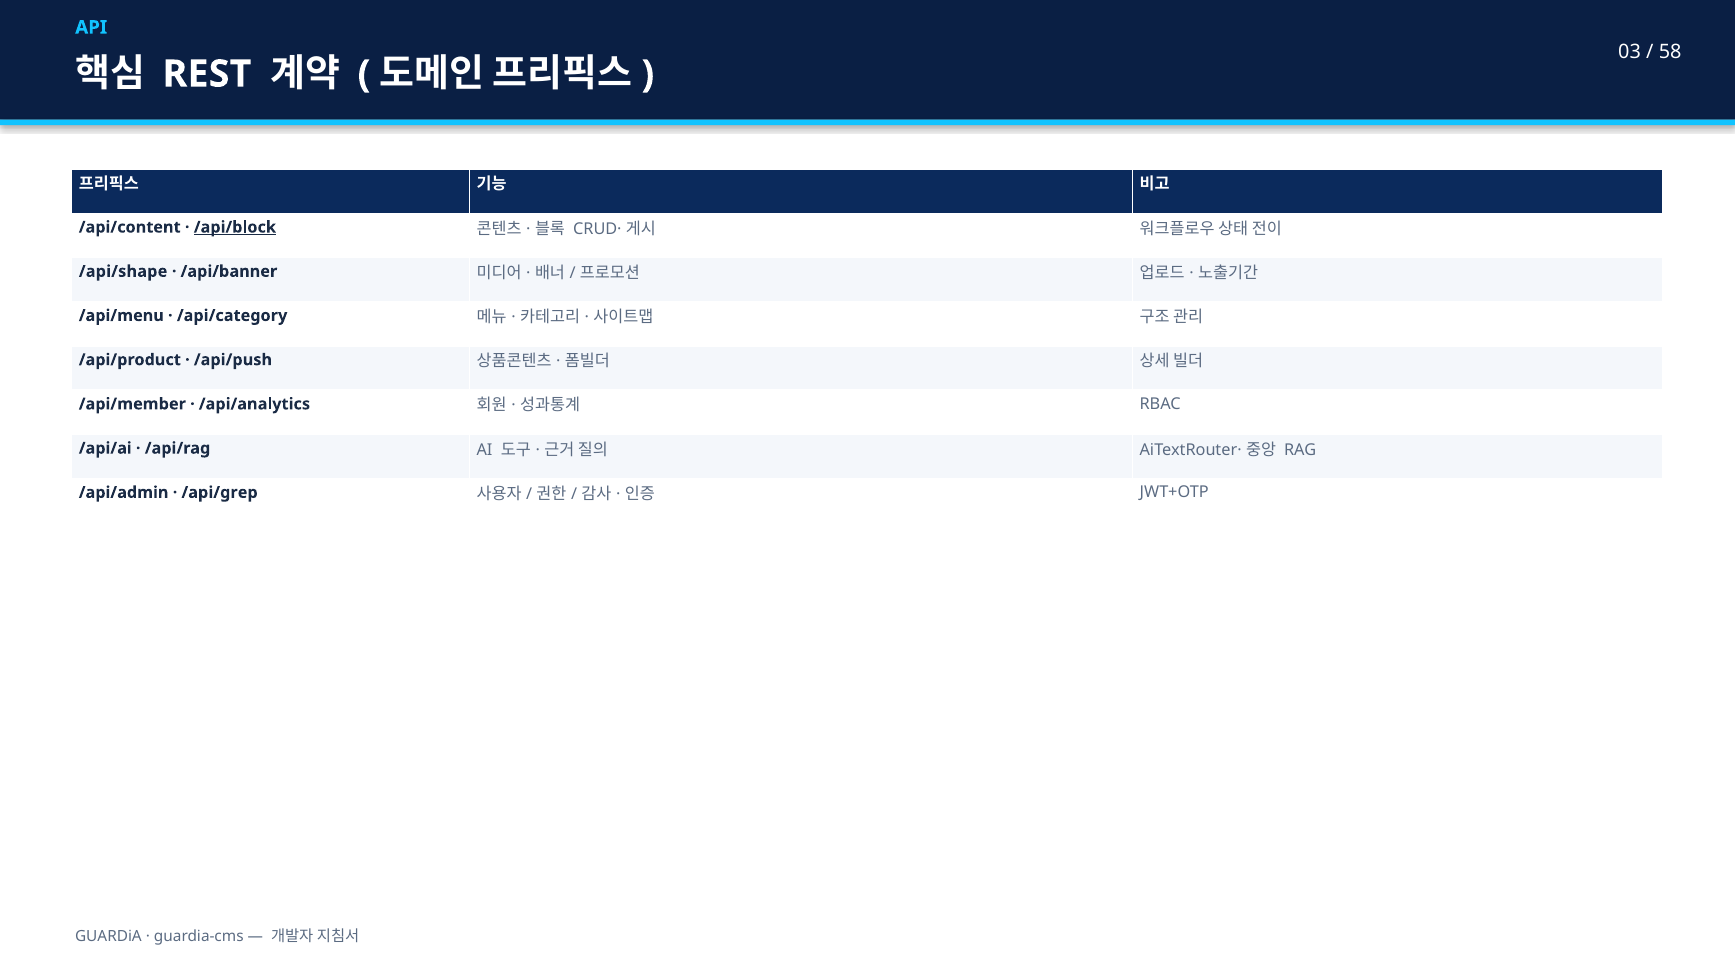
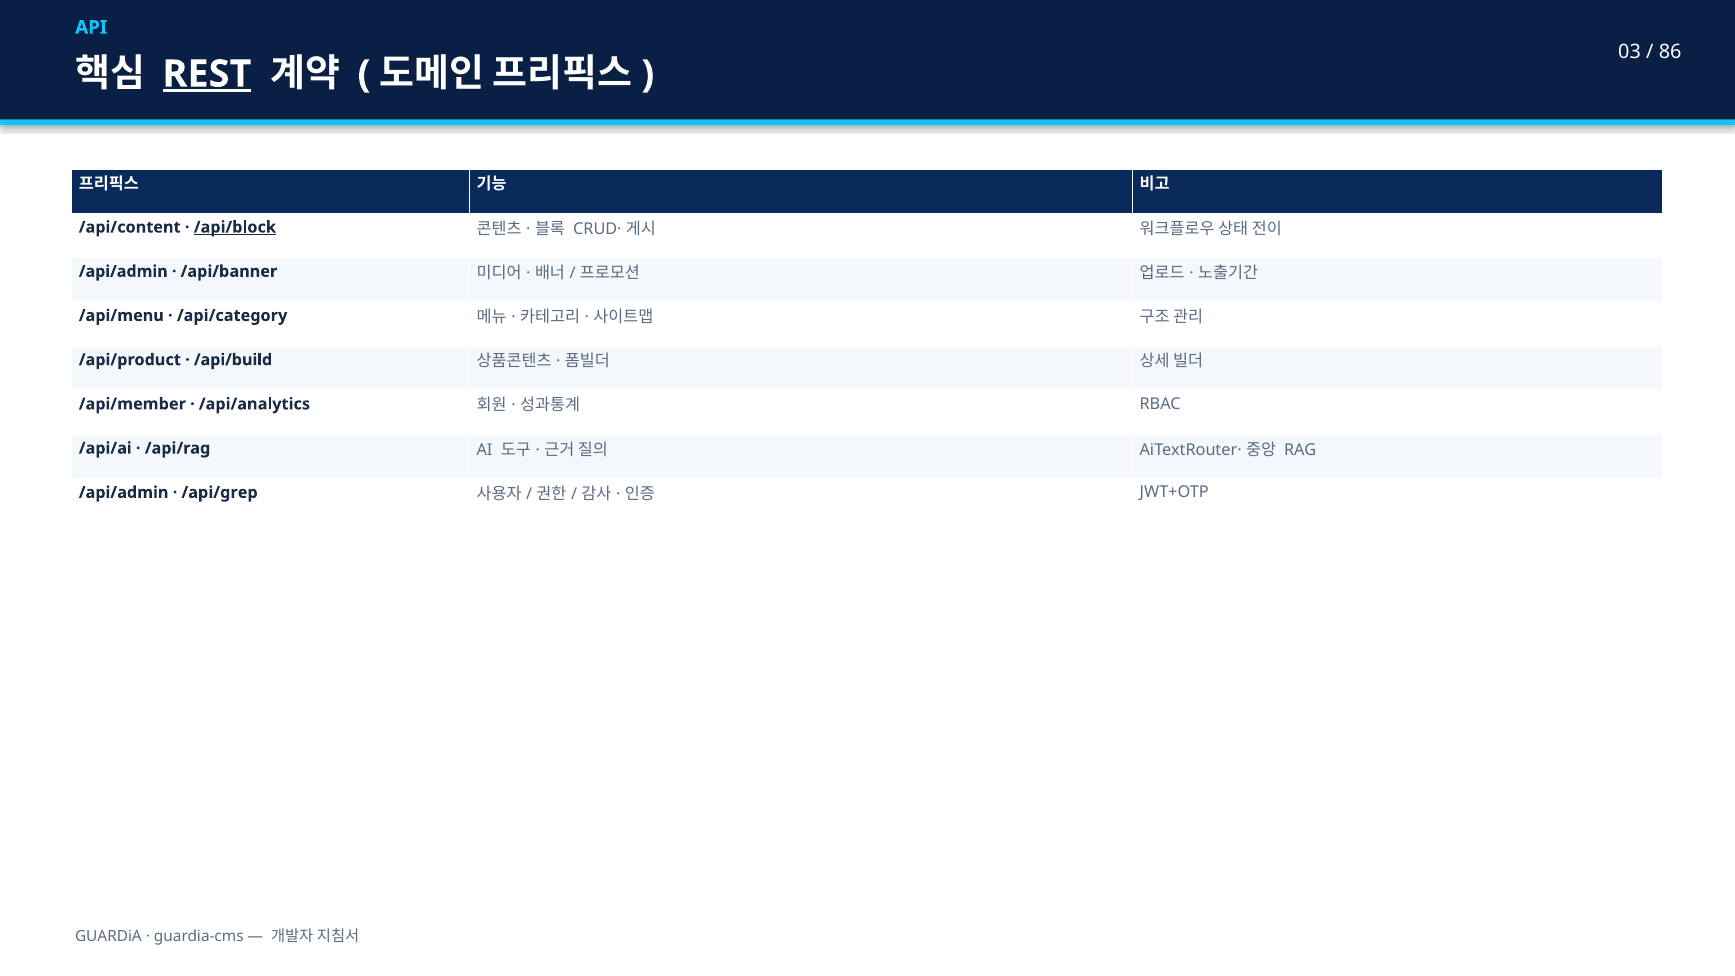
58: 58 -> 86
REST underline: none -> present
/api/shape at (123, 271): /api/shape -> /api/admin
/api/push: /api/push -> /api/build
